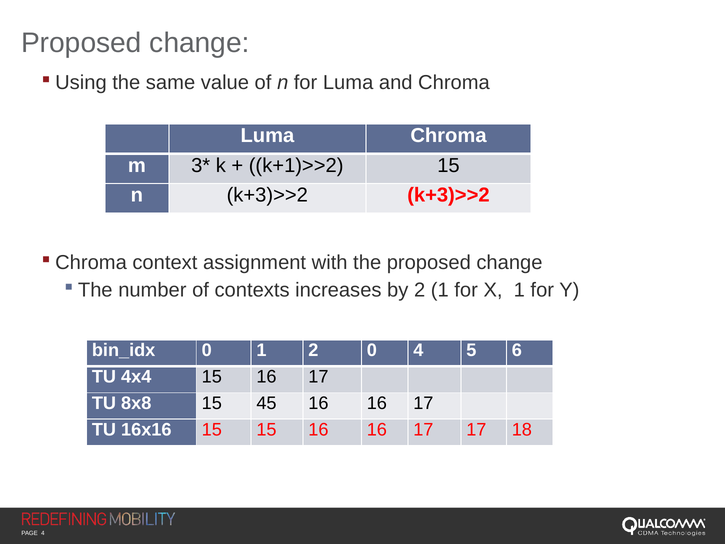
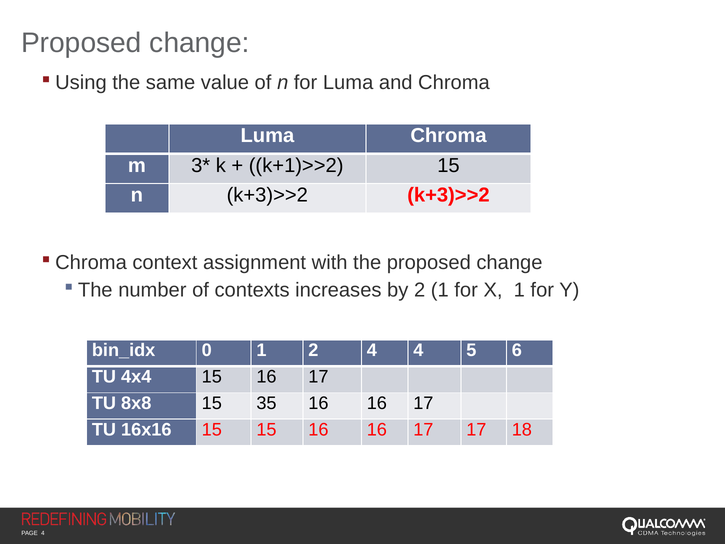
2 0: 0 -> 4
45: 45 -> 35
